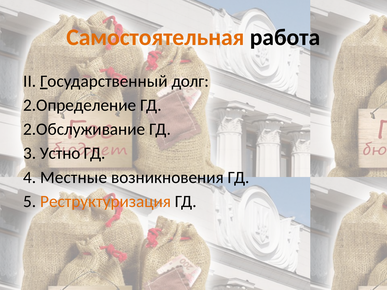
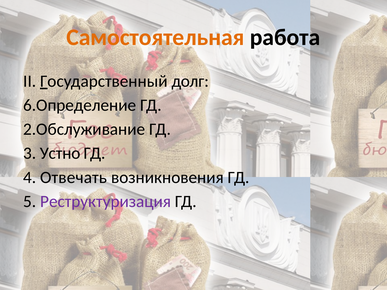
2.Определение: 2.Определение -> 6.Определение
Местные: Местные -> Отвечать
Реструктуризация colour: orange -> purple
